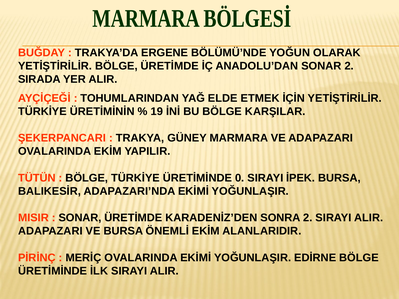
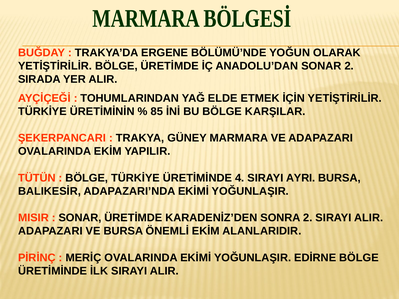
19: 19 -> 85
0: 0 -> 4
İPEK: İPEK -> AYRI
